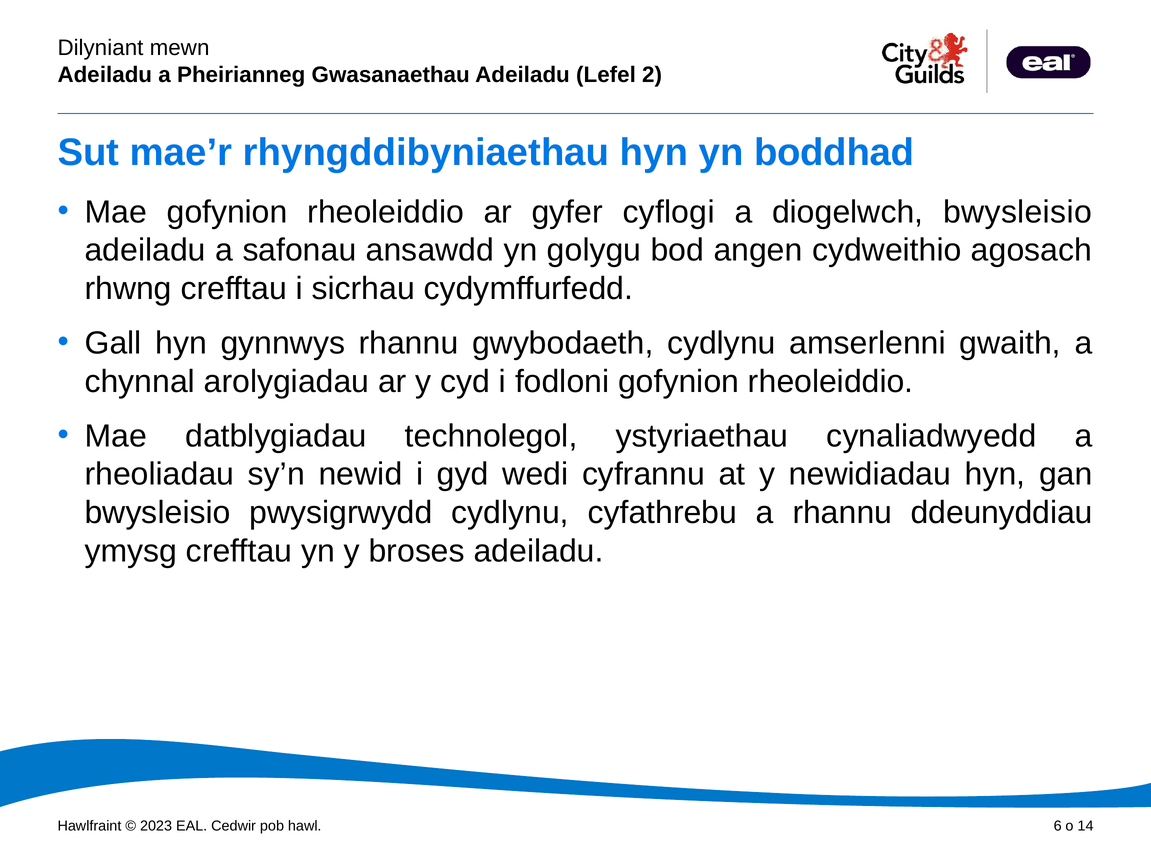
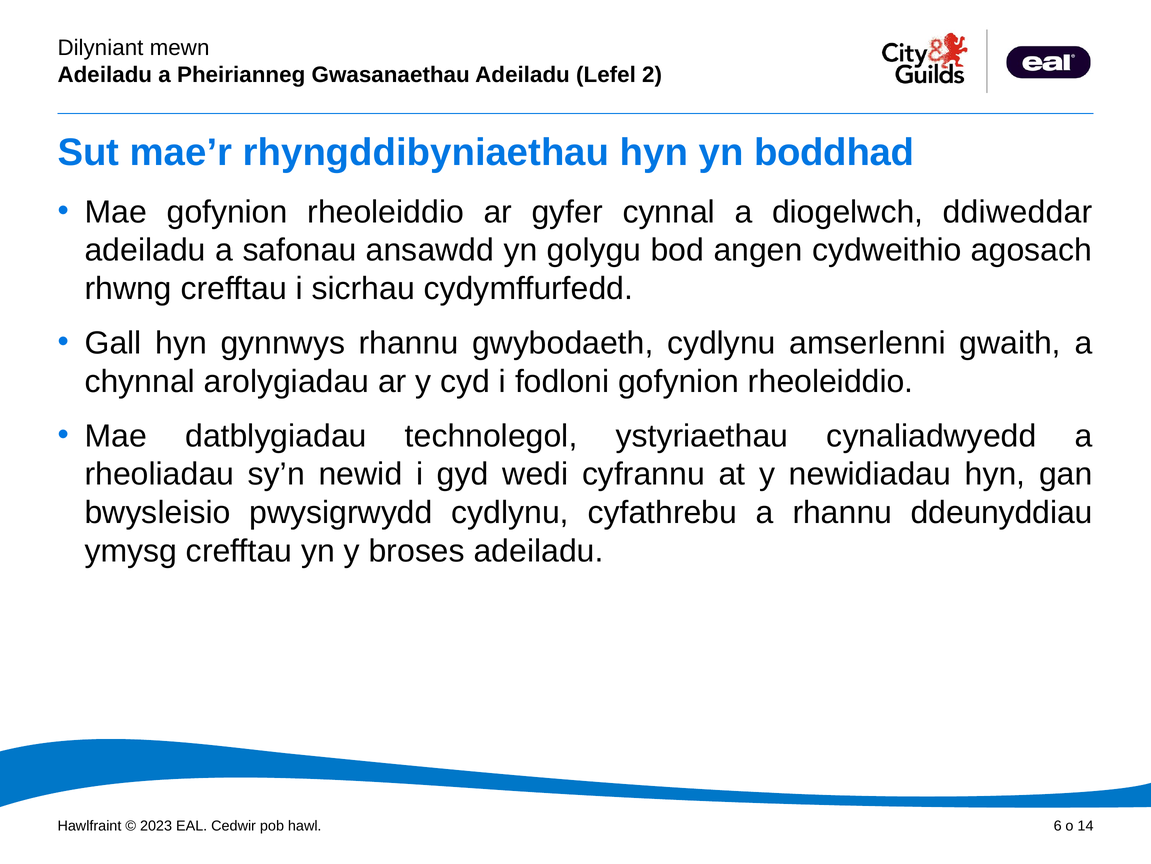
cyflogi: cyflogi -> cynnal
diogelwch bwysleisio: bwysleisio -> ddiweddar
